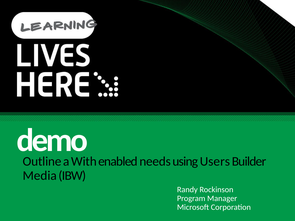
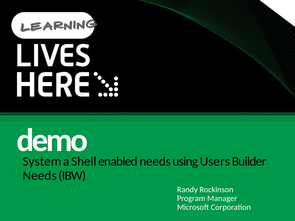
Outline: Outline -> System
With: With -> Shell
Media at (40, 176): Media -> Needs
